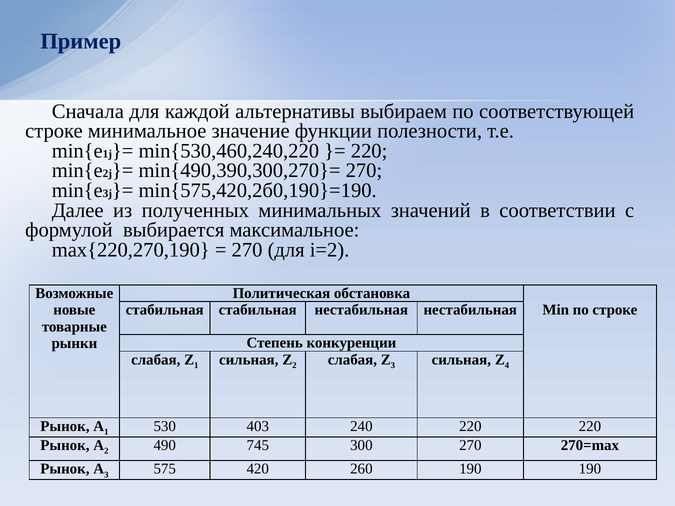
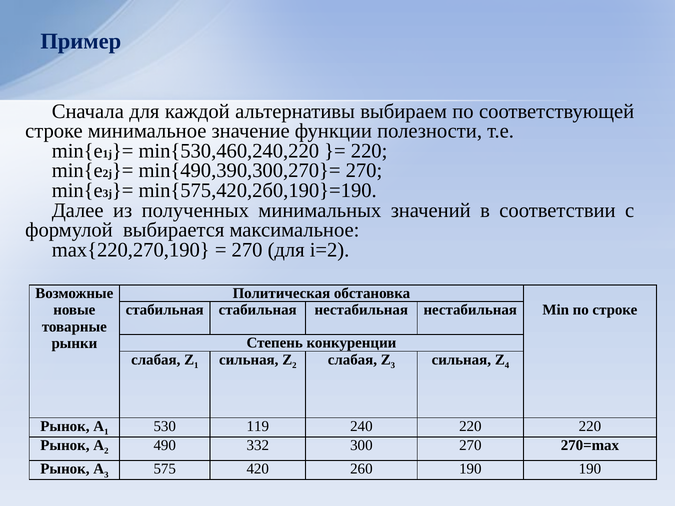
403: 403 -> 119
745: 745 -> 332
